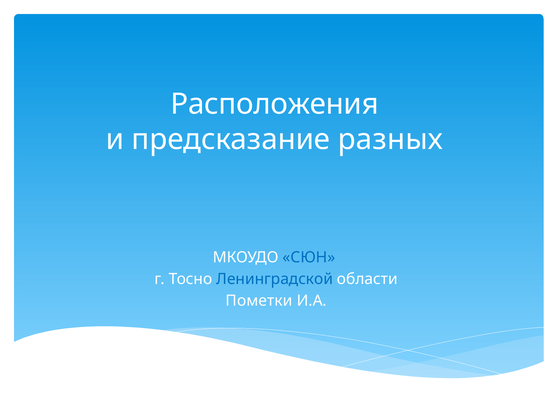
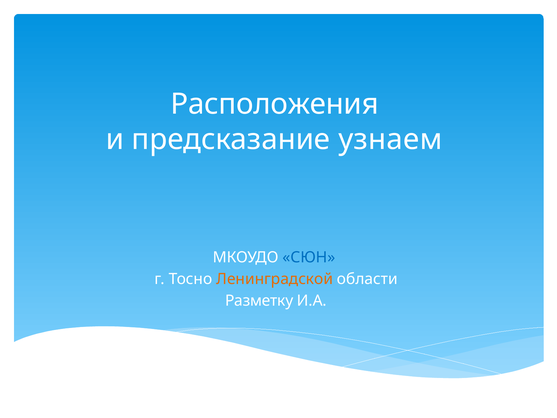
разных: разных -> узнаем
Ленинградской colour: blue -> orange
Пометки: Пометки -> Разметку
